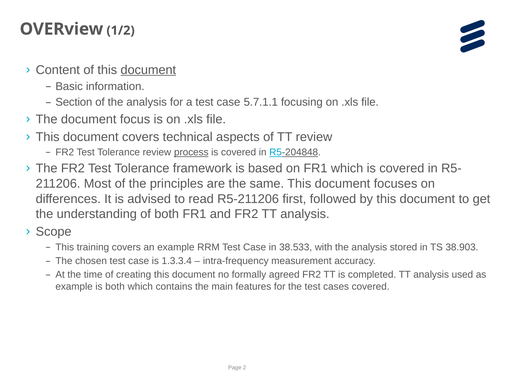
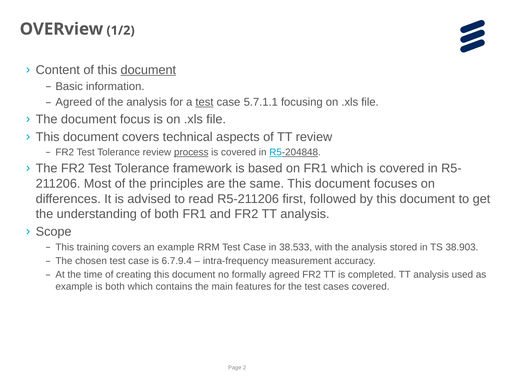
Section at (74, 102): Section -> Agreed
test at (205, 102) underline: none -> present
1.3.3.4: 1.3.3.4 -> 6.7.9.4
